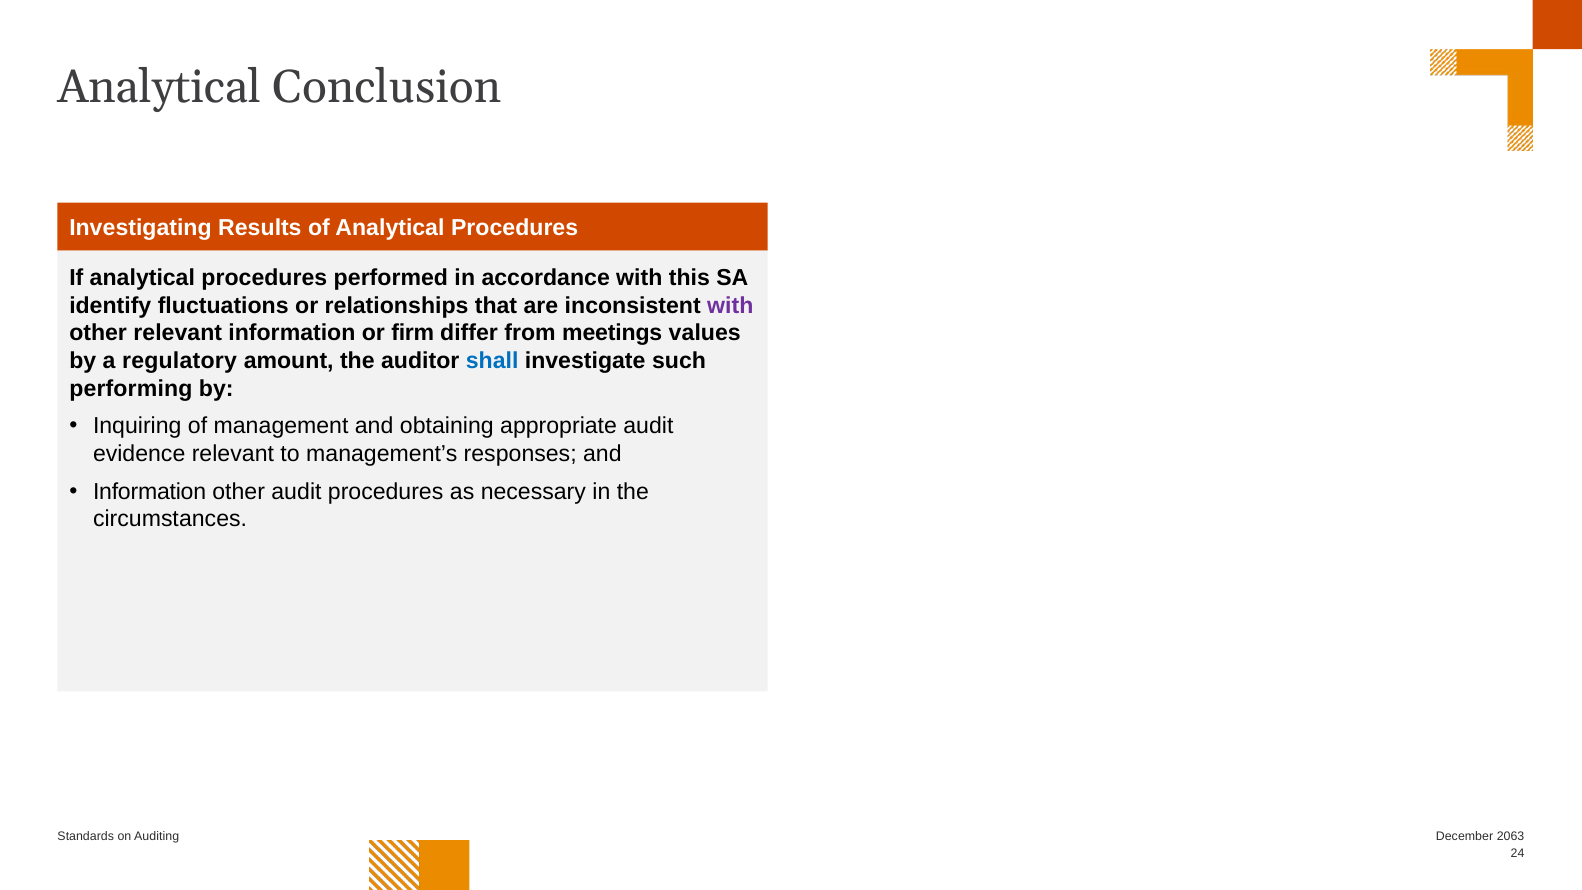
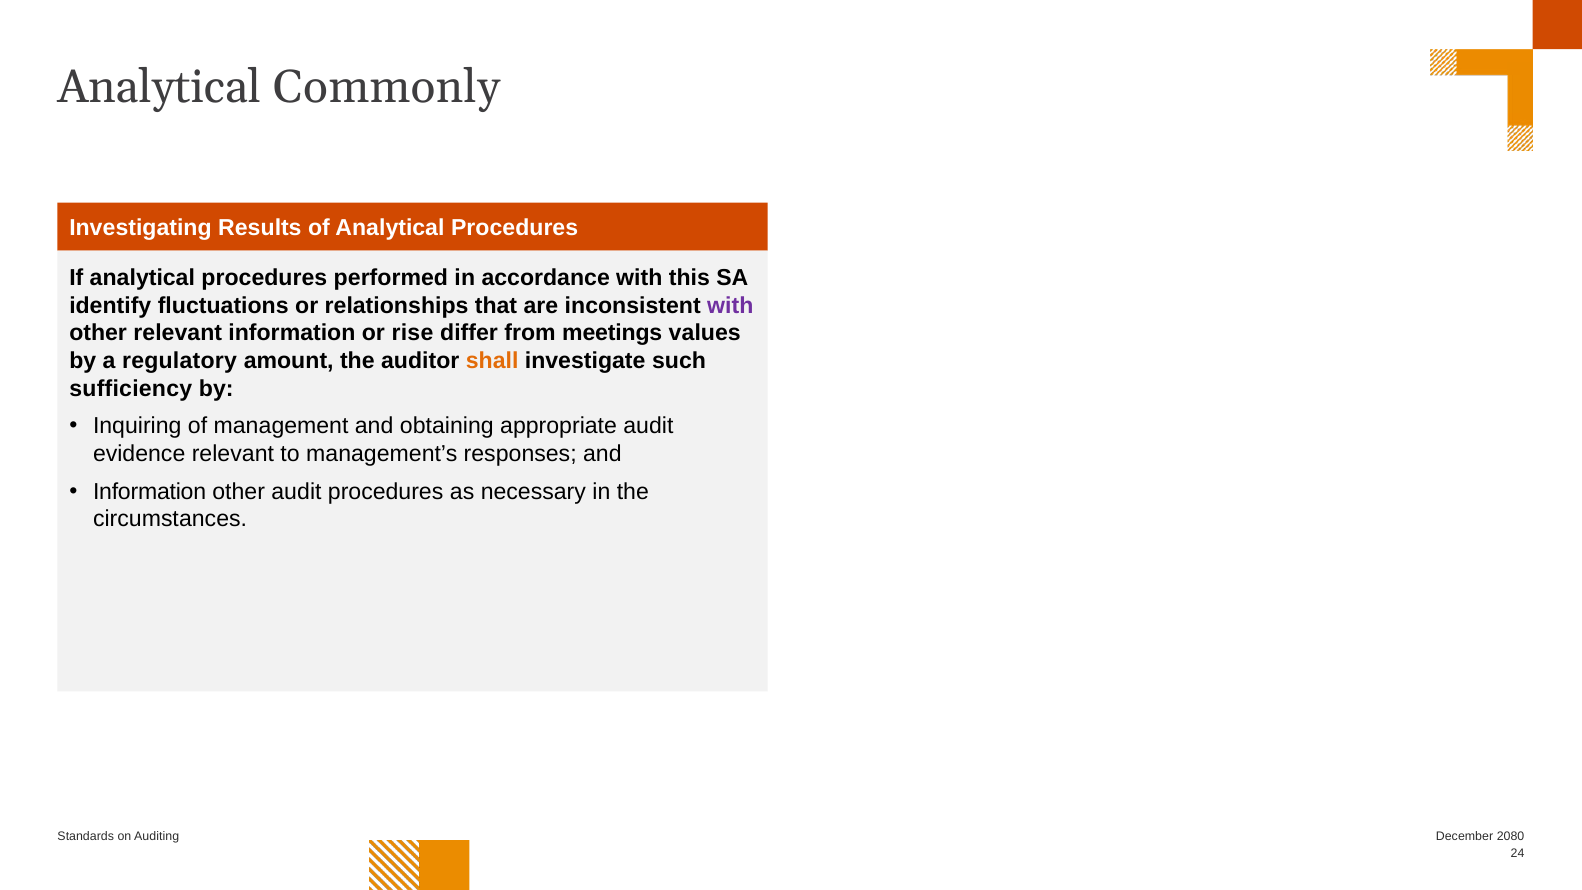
Conclusion: Conclusion -> Commonly
firm: firm -> rise
shall colour: blue -> orange
performing: performing -> sufficiency
2063: 2063 -> 2080
